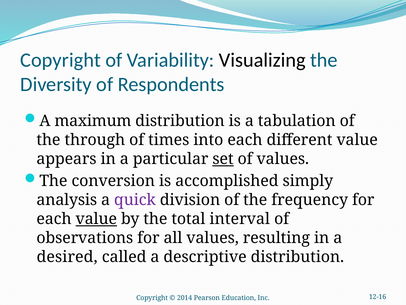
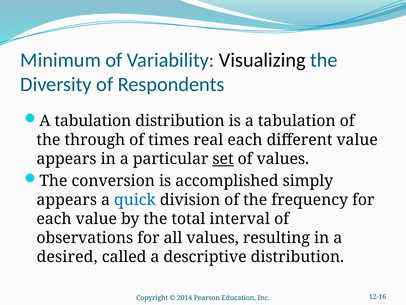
Copyright at (61, 60): Copyright -> Minimum
maximum at (93, 121): maximum -> tabulation
into: into -> real
analysis at (67, 200): analysis -> appears
quick colour: purple -> blue
value at (96, 219) underline: present -> none
